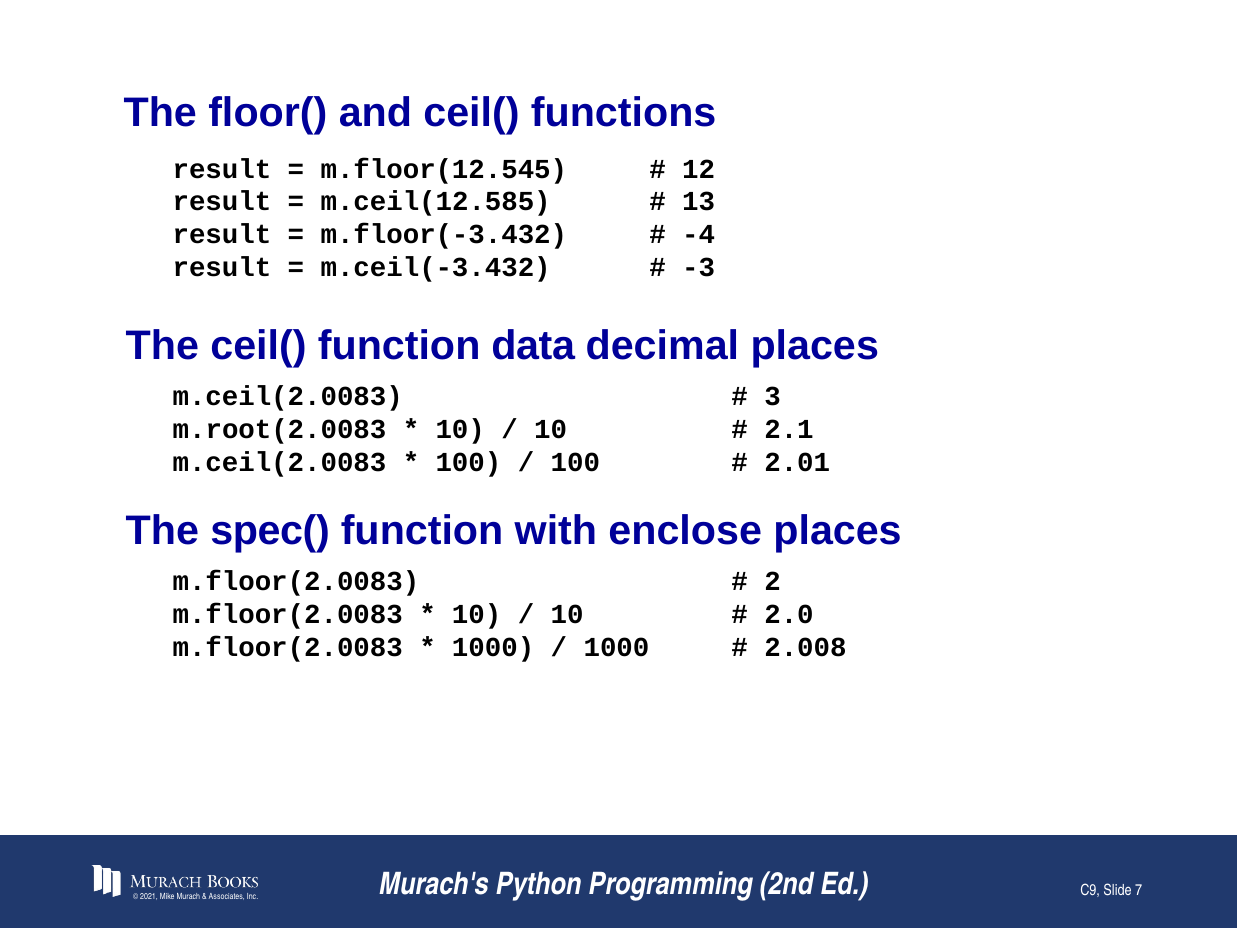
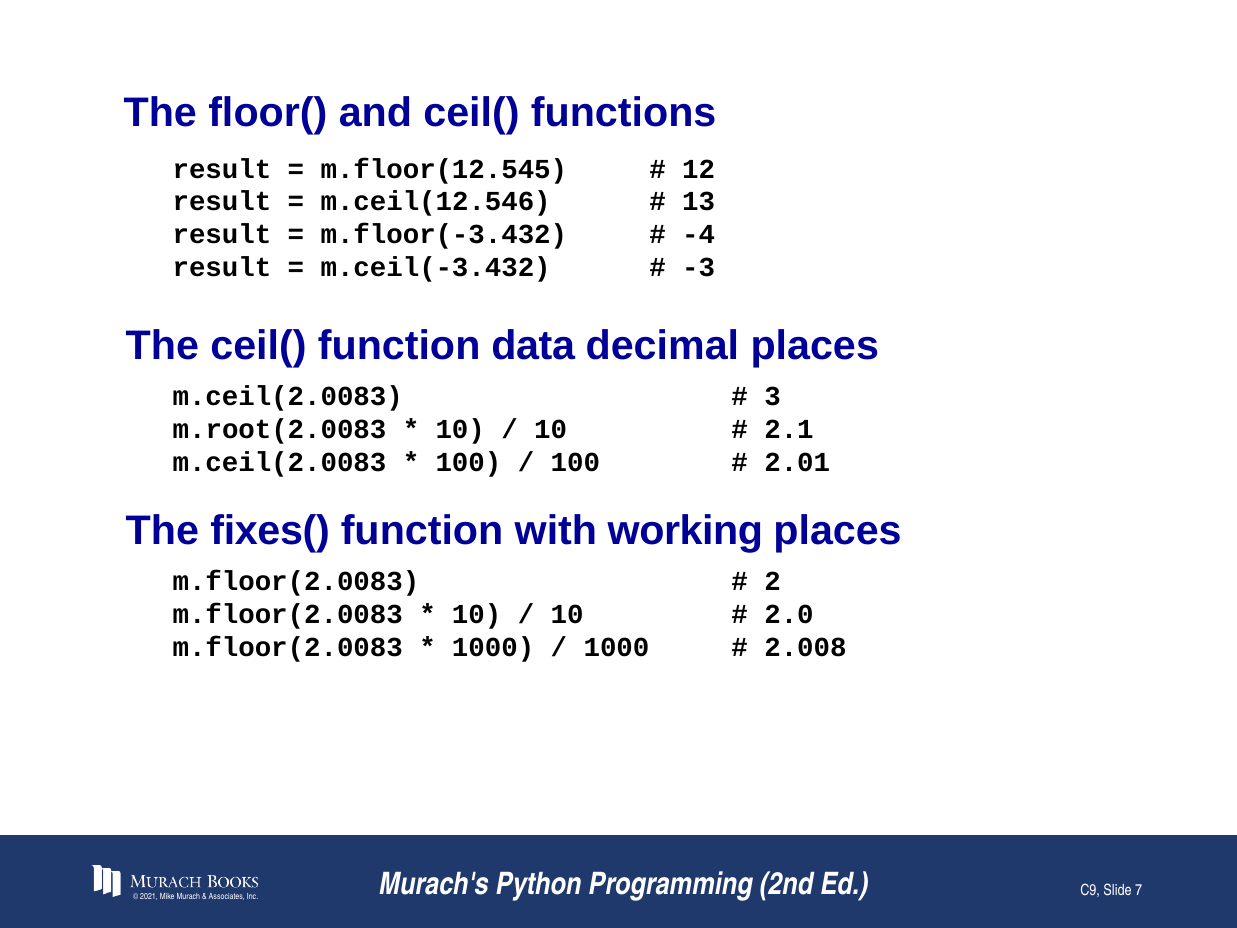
m.ceil(12.585: m.ceil(12.585 -> m.ceil(12.546
spec(: spec( -> fixes(
enclose: enclose -> working
